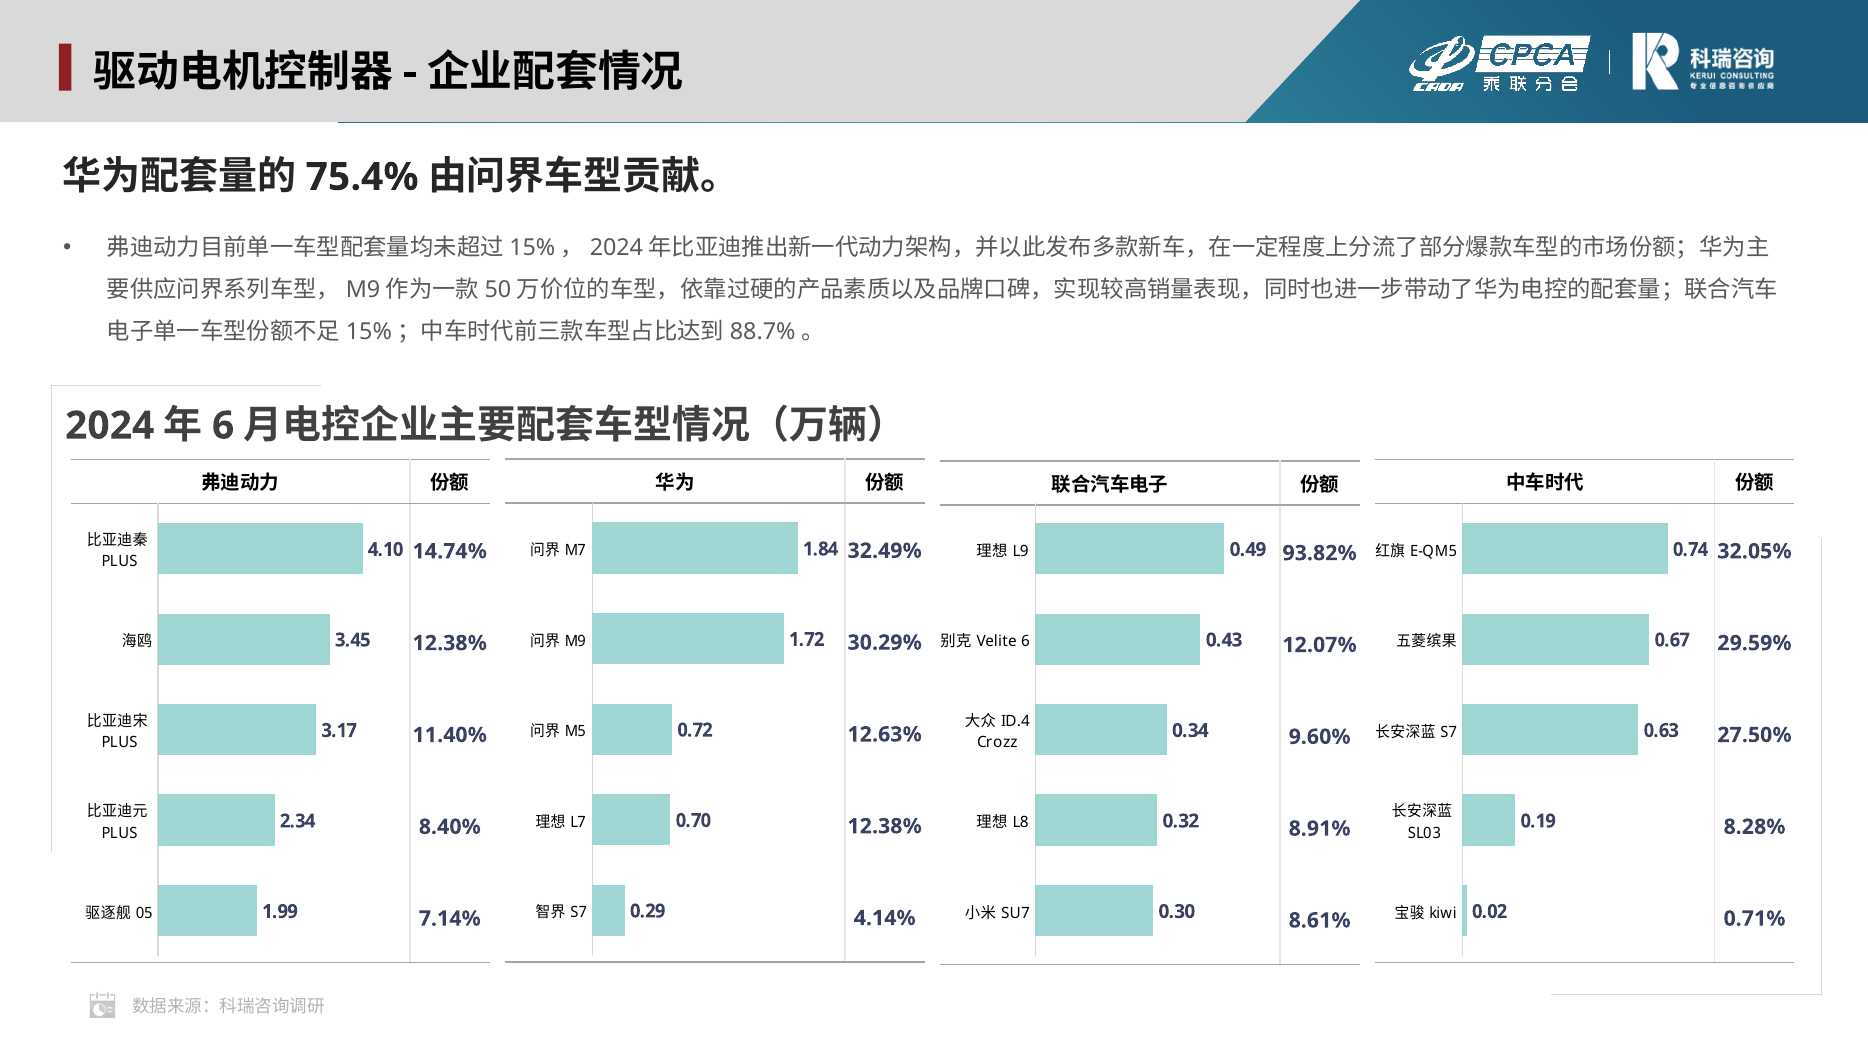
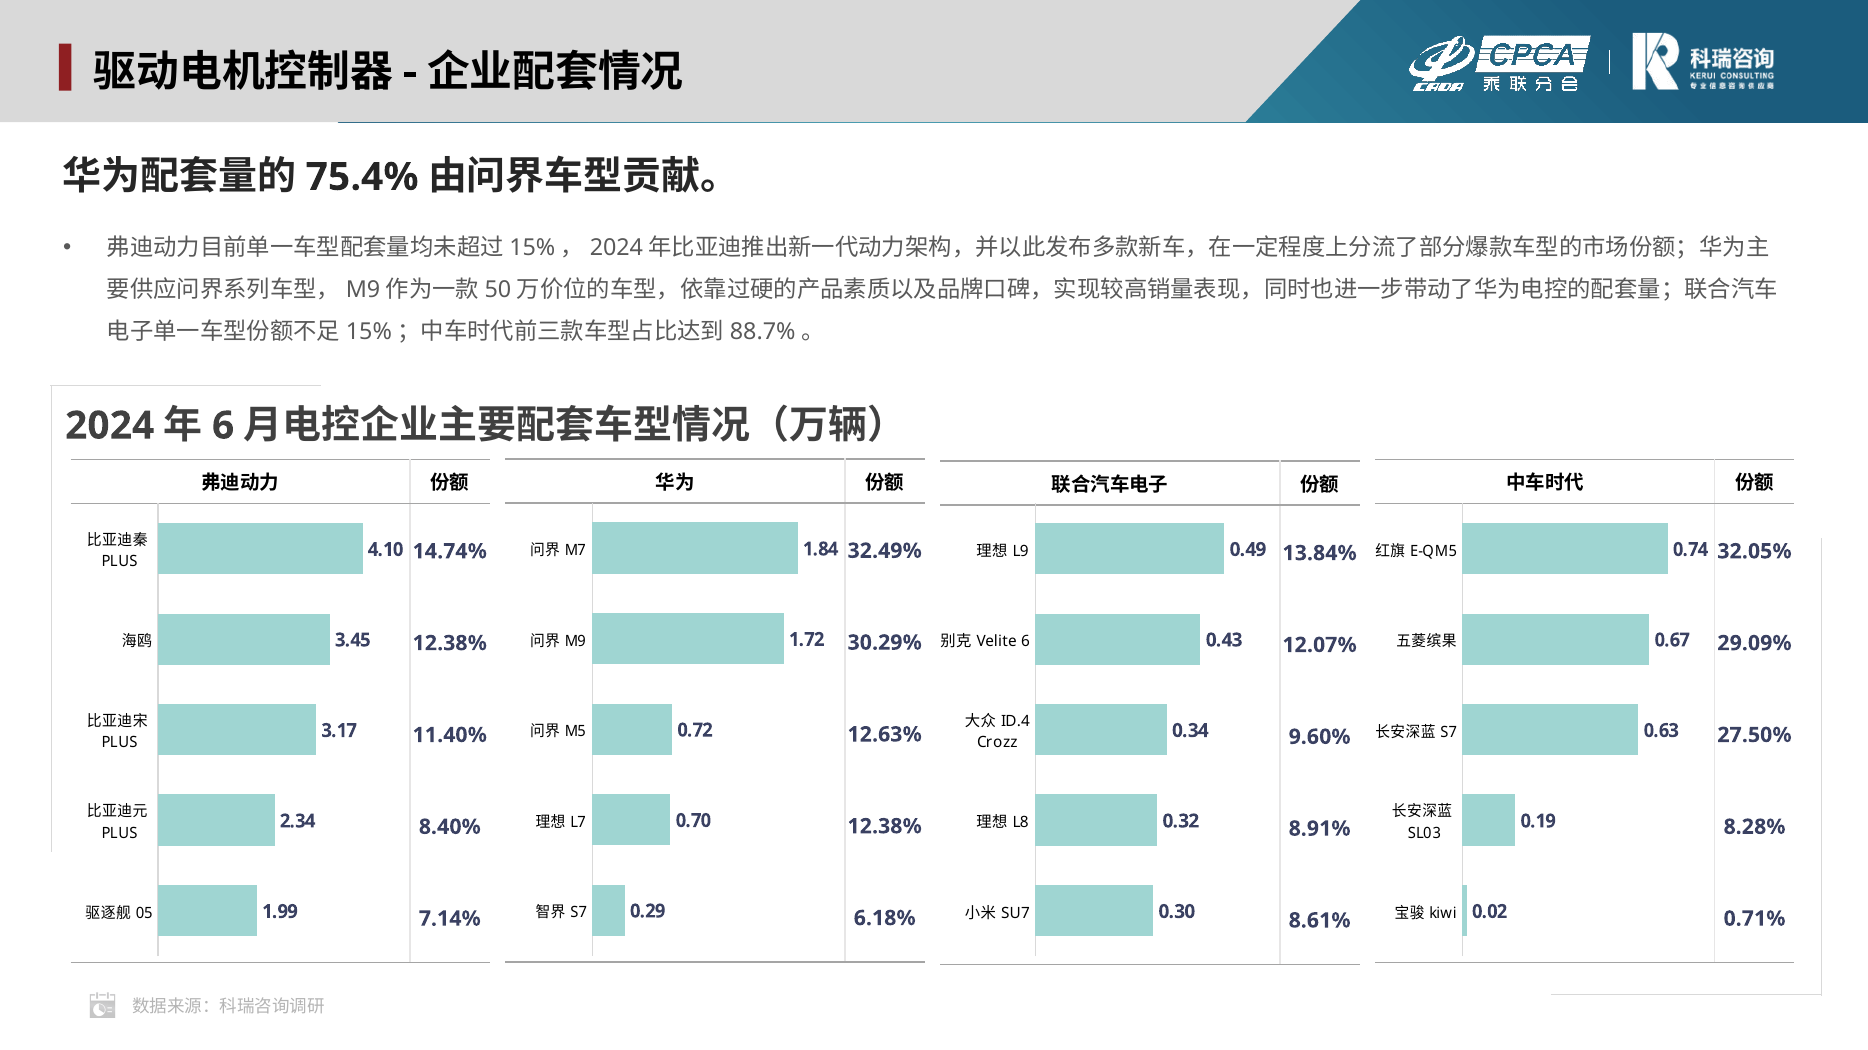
93.82%: 93.82% -> 13.84%
29.59%: 29.59% -> 29.09%
4.14%: 4.14% -> 6.18%
